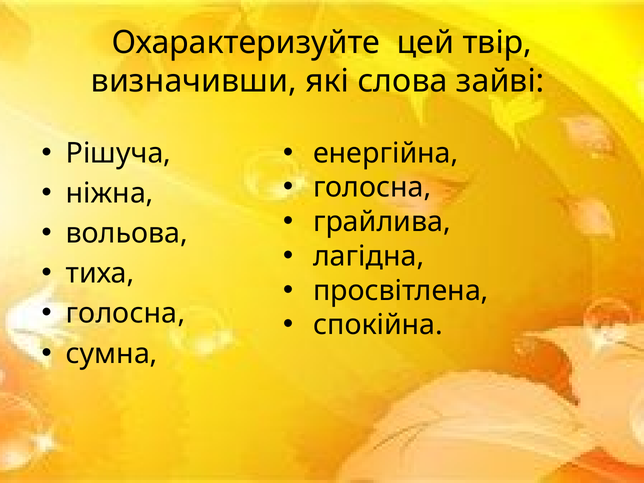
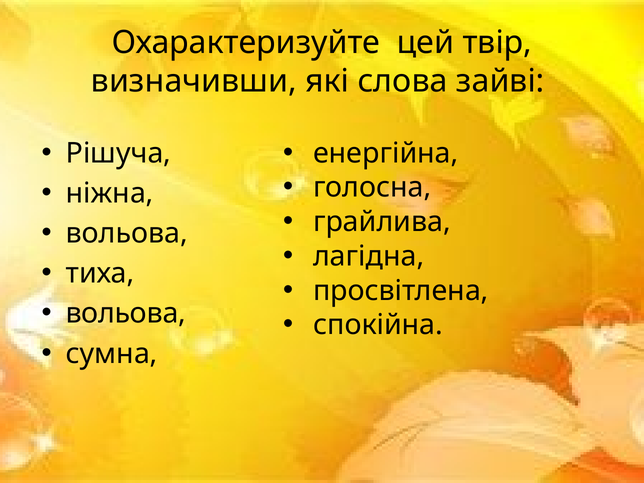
голосна at (126, 314): голосна -> вольова
